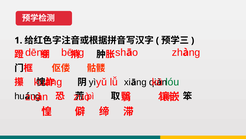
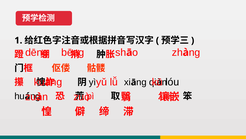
lóu colour: green -> black
